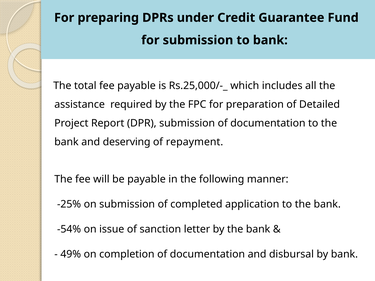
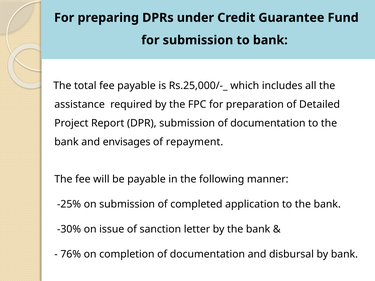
deserving: deserving -> envisages
-54%: -54% -> -30%
49%: 49% -> 76%
